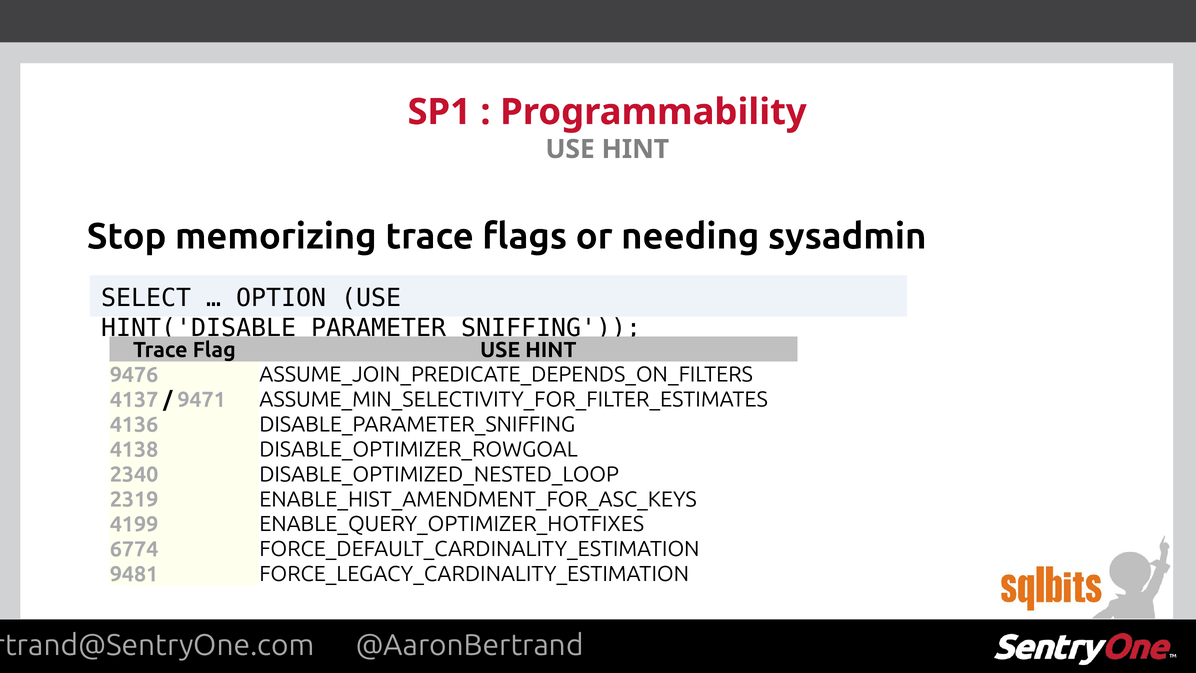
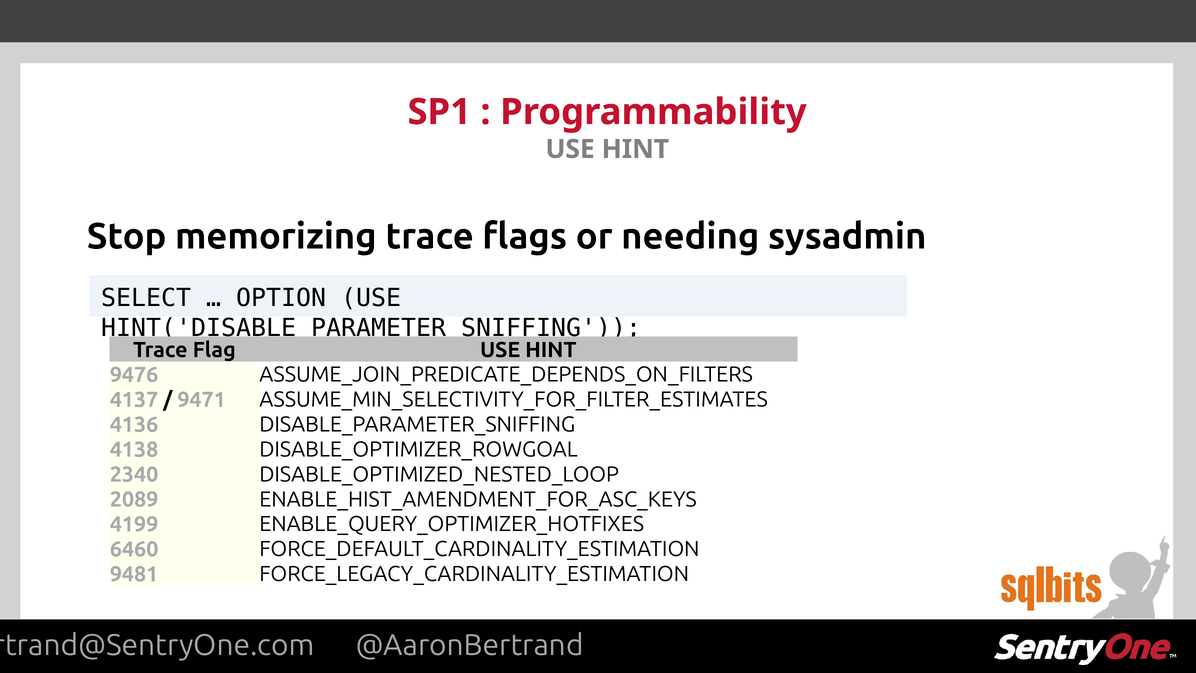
2319: 2319 -> 2089
6774: 6774 -> 6460
